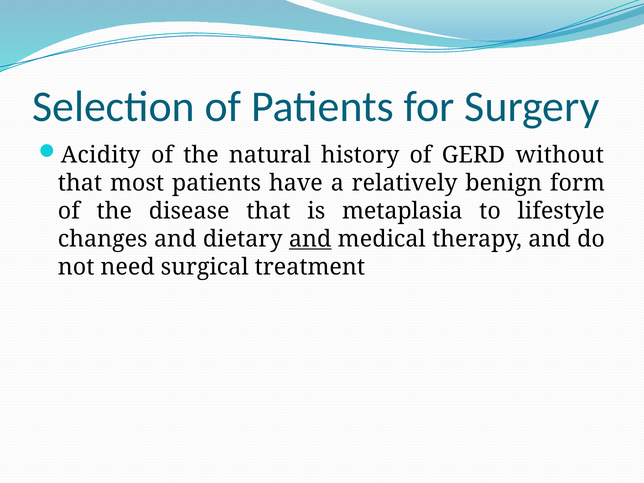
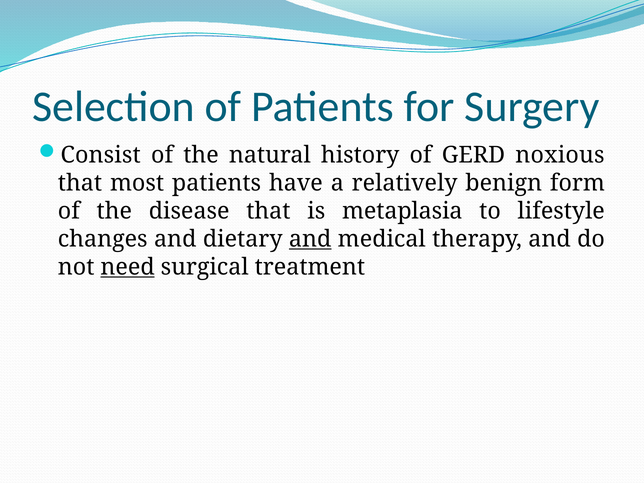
Acidity: Acidity -> Consist
without: without -> noxious
need underline: none -> present
